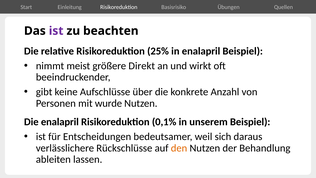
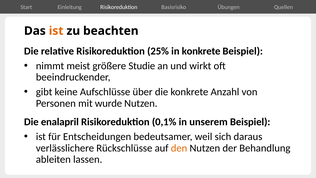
ist at (56, 31) colour: purple -> orange
in enalapril: enalapril -> konkrete
Direkt: Direkt -> Studie
